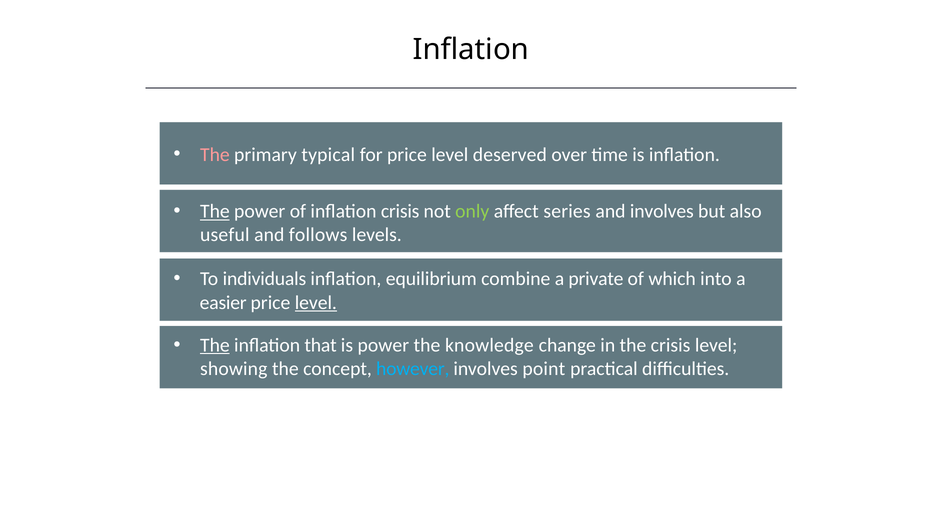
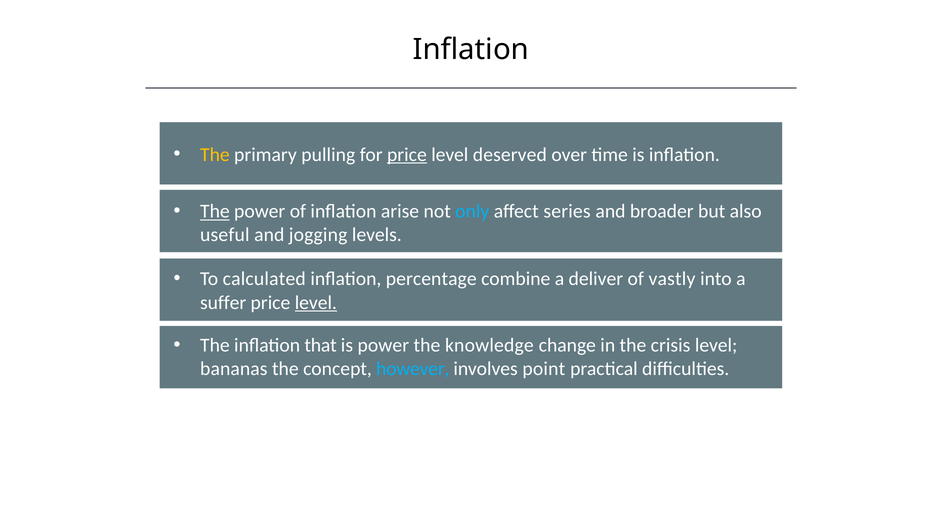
The at (215, 154) colour: pink -> yellow
typical: typical -> pulling
price at (407, 154) underline: none -> present
inflation crisis: crisis -> arise
only colour: light green -> light blue
and involves: involves -> broader
follows: follows -> jogging
individuals: individuals -> calculated
equilibrium: equilibrium -> percentage
private: private -> deliver
which: which -> vastly
easier: easier -> suffer
The at (215, 345) underline: present -> none
showing at (234, 369): showing -> bananas
